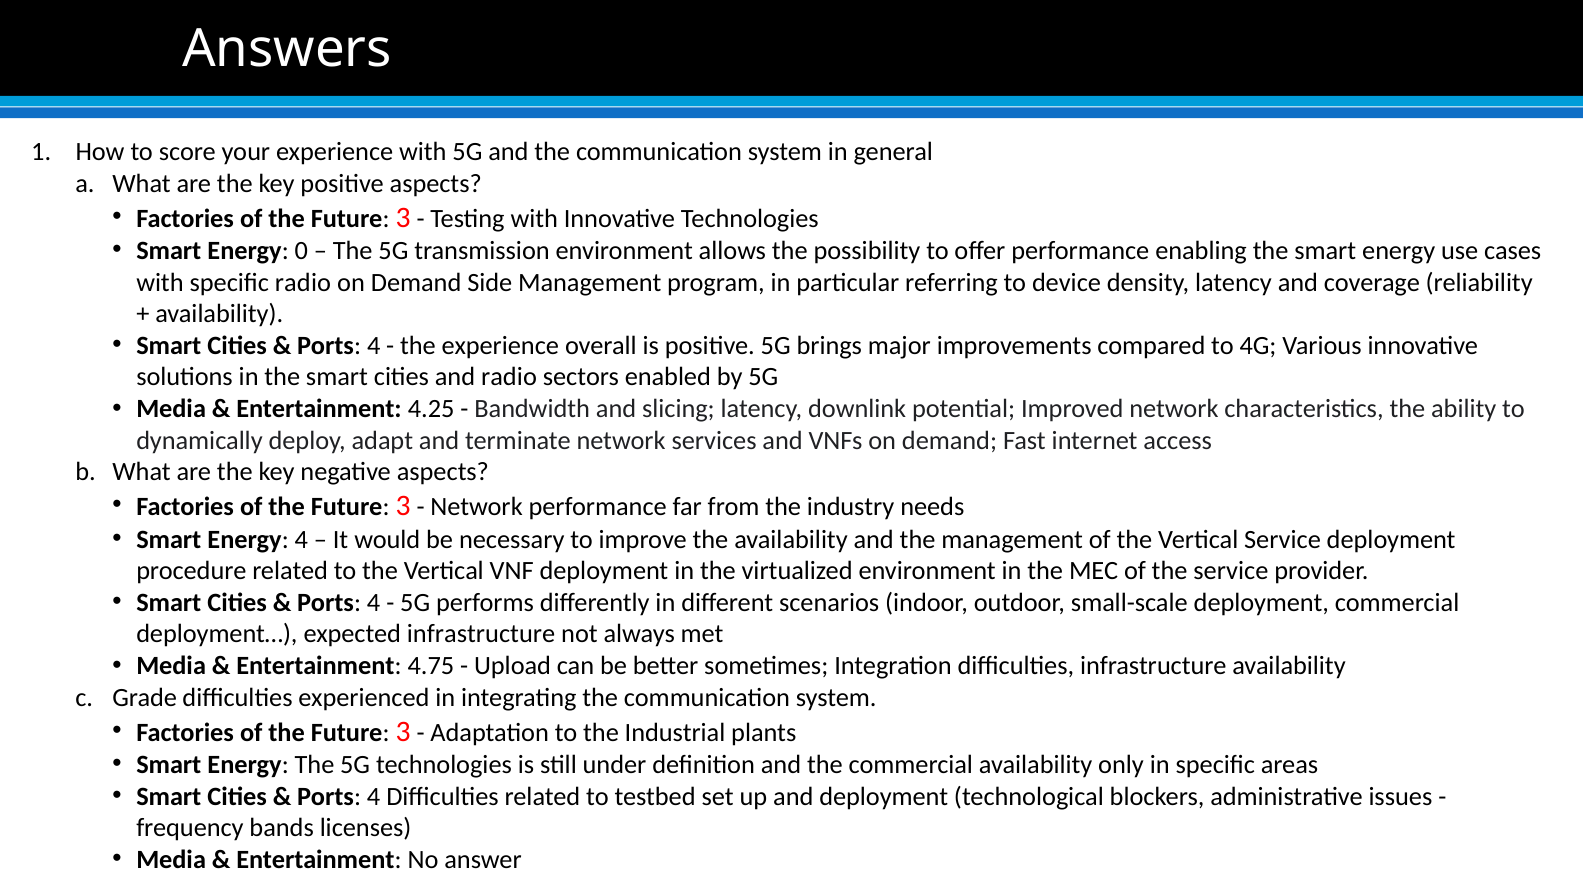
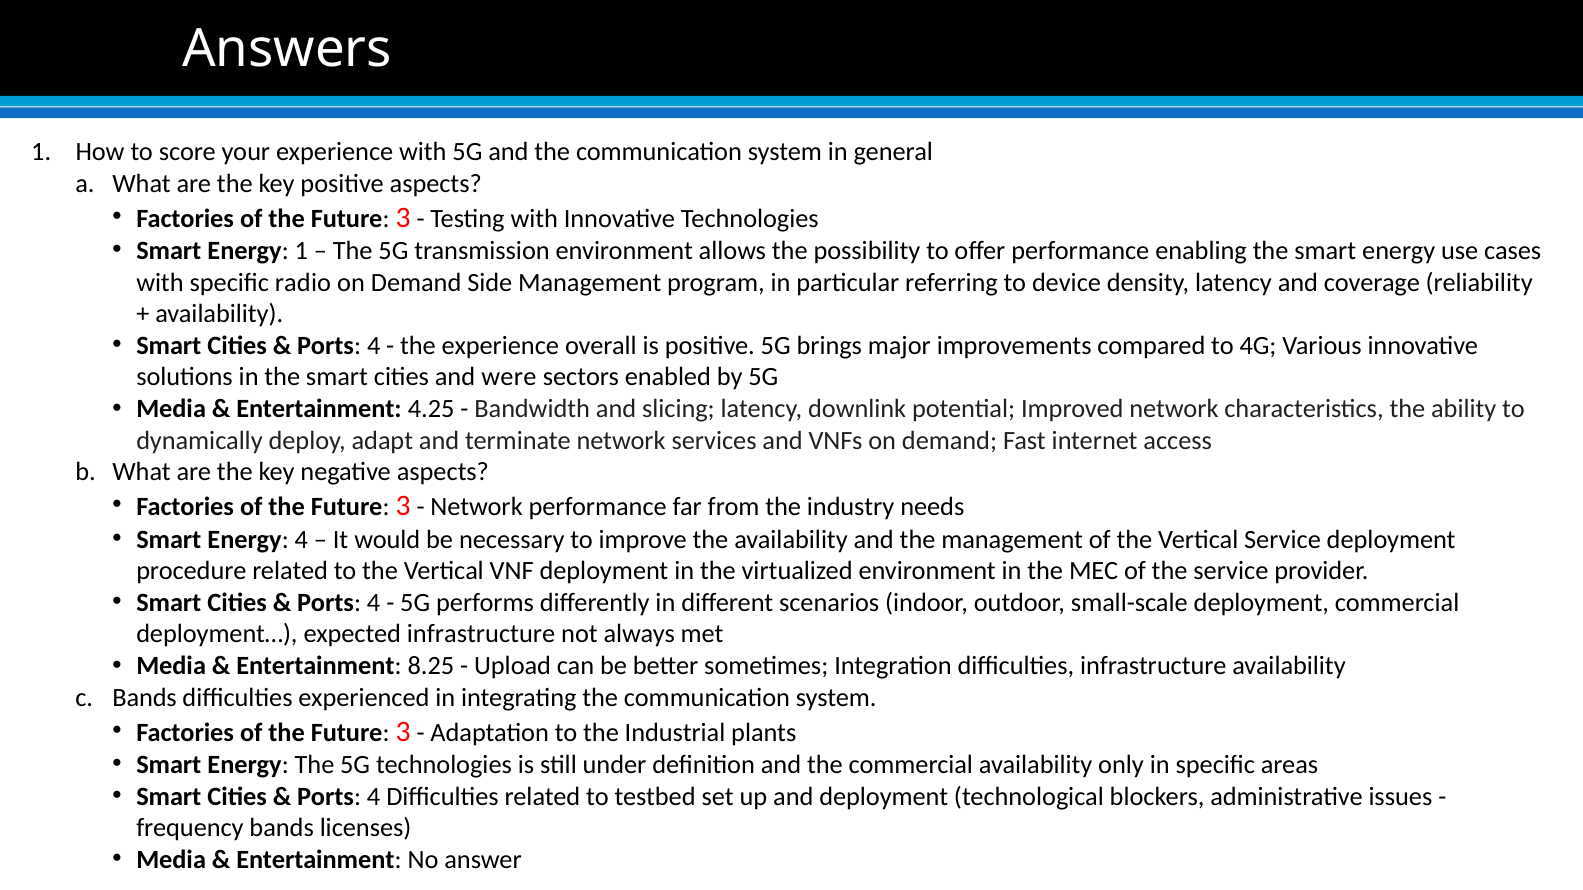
Energy 0: 0 -> 1
and radio: radio -> were
4.75: 4.75 -> 8.25
Grade at (145, 698): Grade -> Bands
